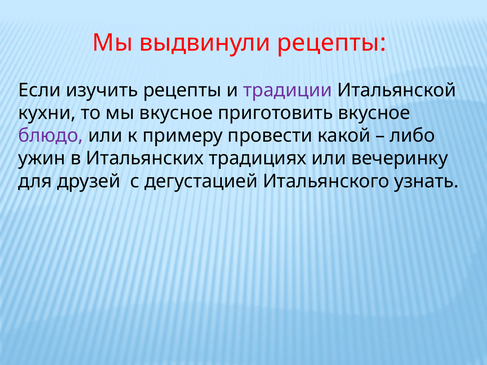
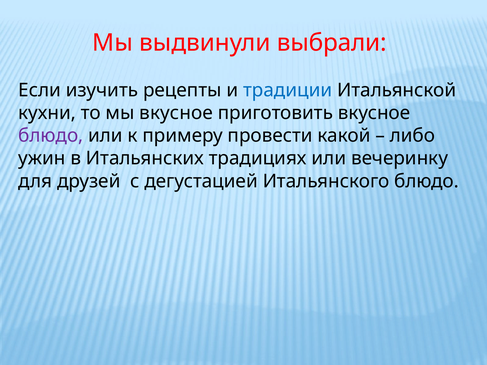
выдвинули рецепты: рецепты -> выбрали
традиции colour: purple -> blue
Итальянского узнать: узнать -> блюдо
